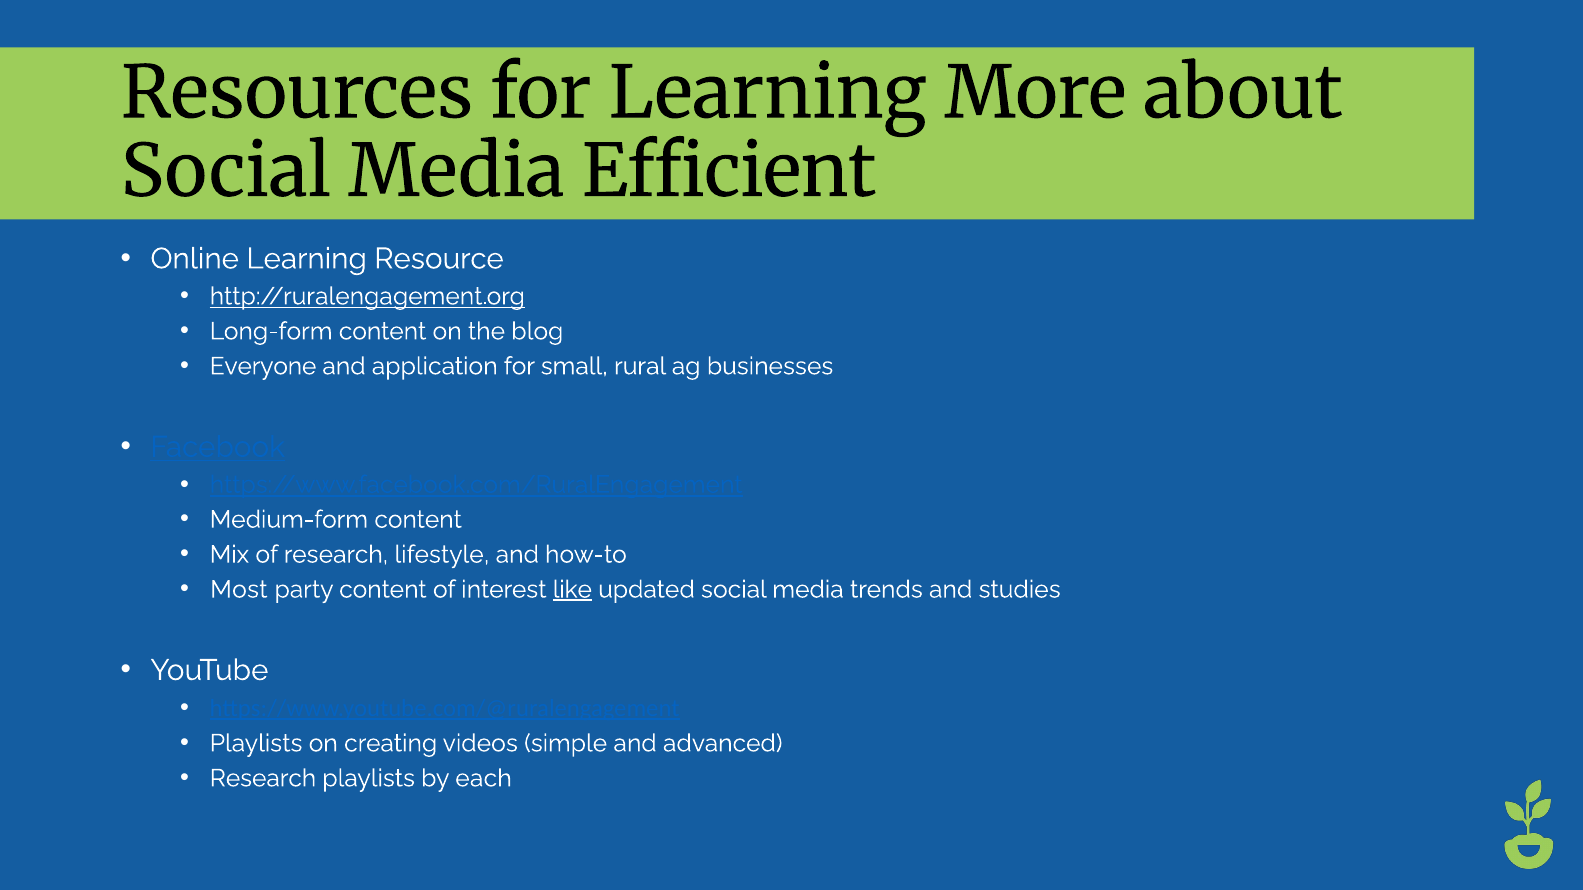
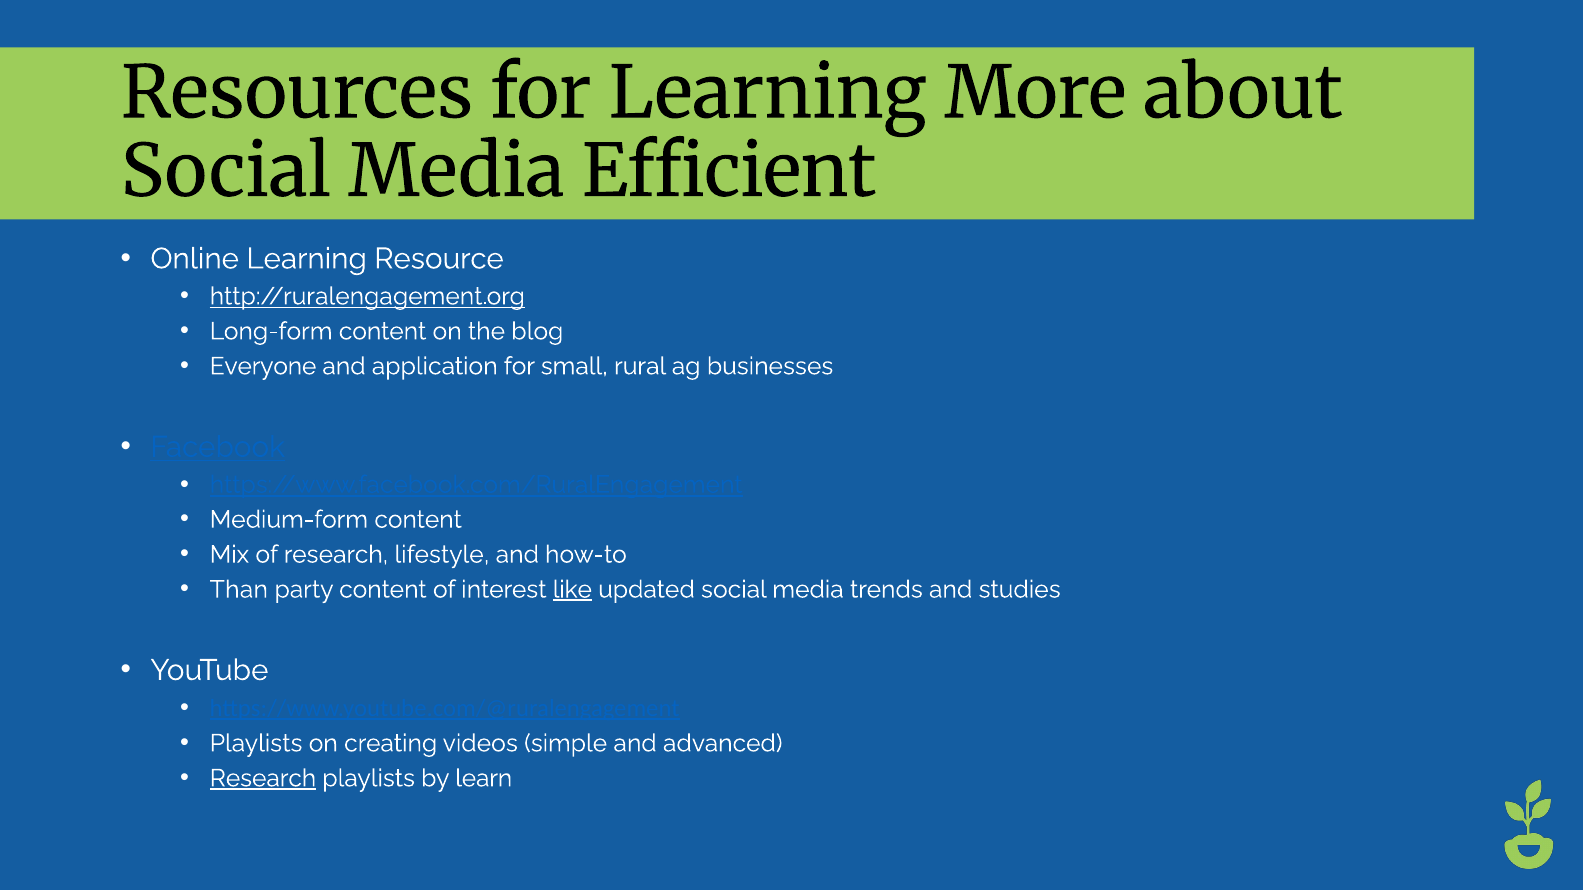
Most: Most -> Than
Research at (263, 779) underline: none -> present
each: each -> learn
